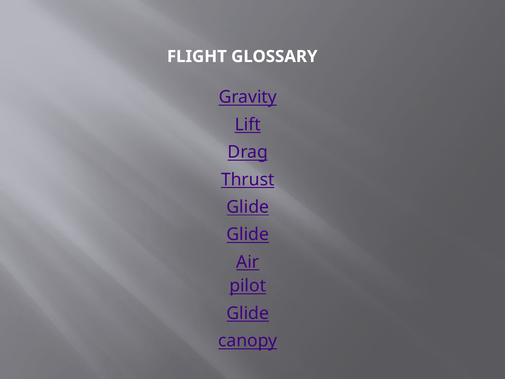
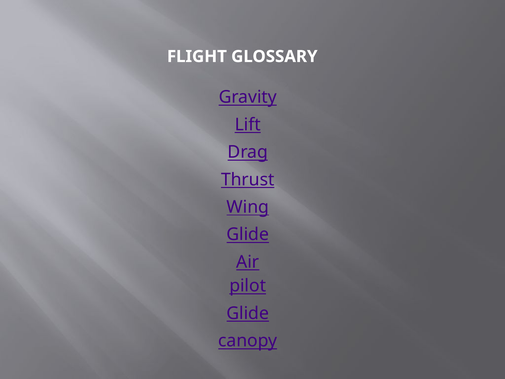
Glide at (248, 207): Glide -> Wing
